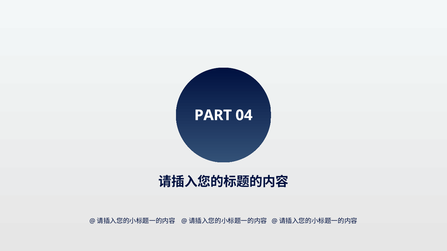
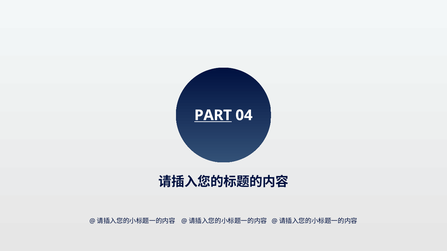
PART underline: none -> present
